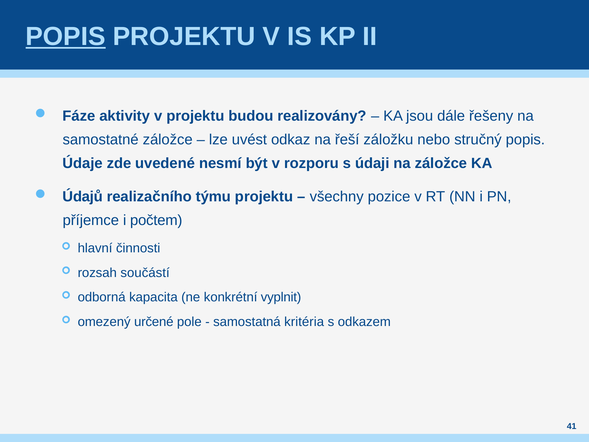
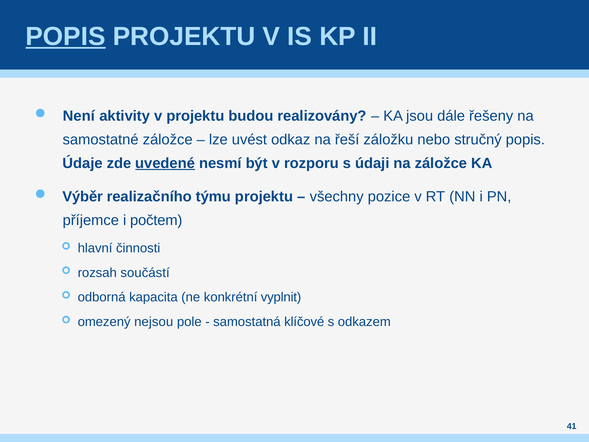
Fáze: Fáze -> Není
uvedené underline: none -> present
Údajů: Údajů -> Výběr
určené: určené -> nejsou
kritéria: kritéria -> klíčové
